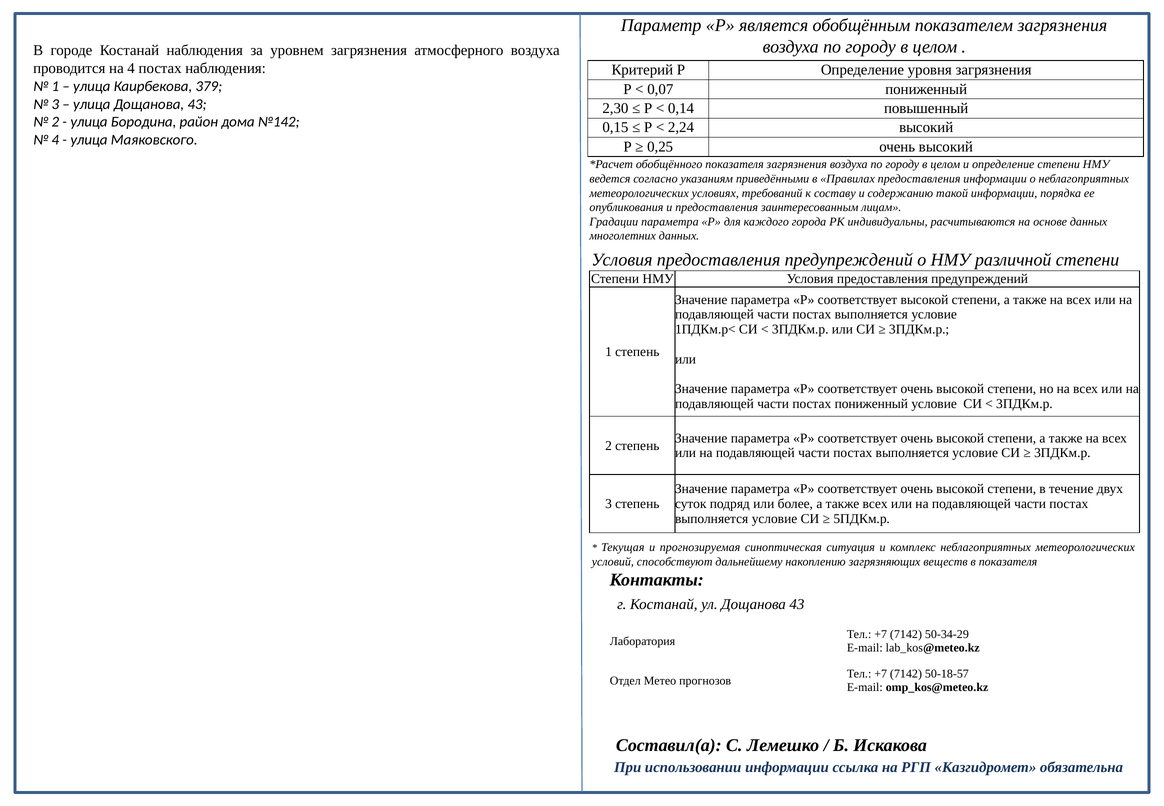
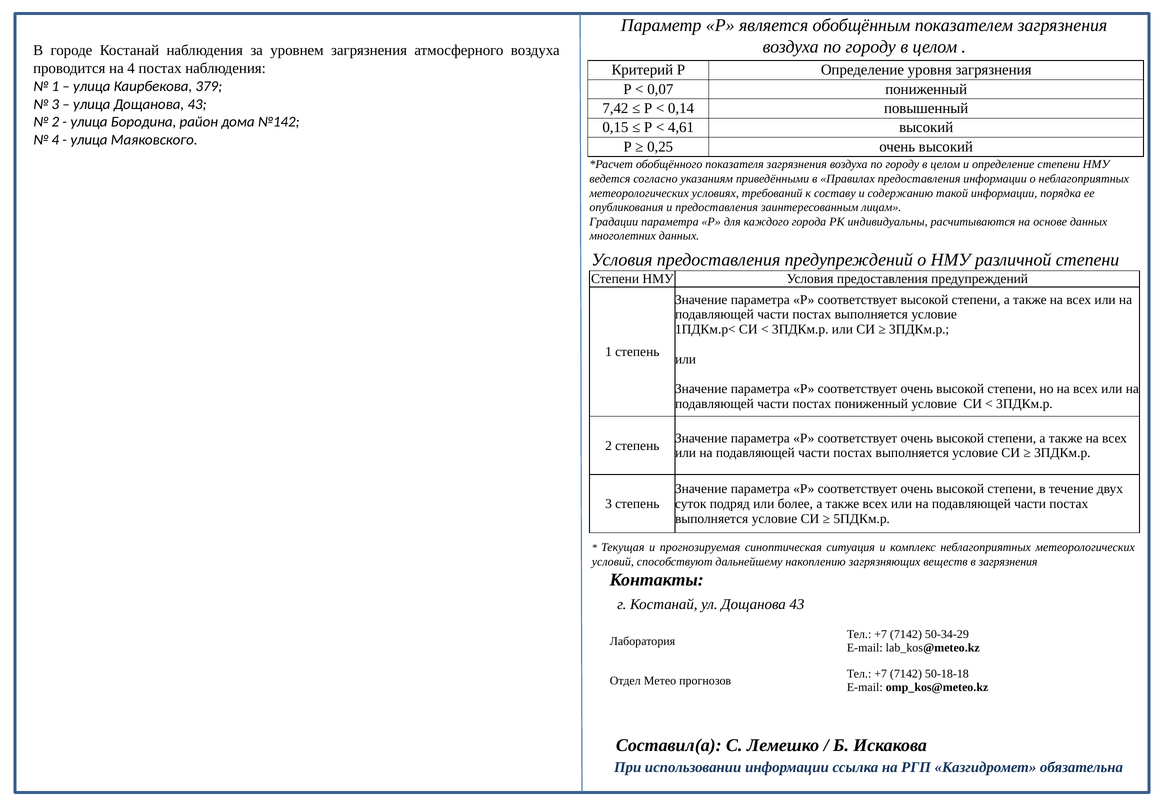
2,30: 2,30 -> 7,42
2,24: 2,24 -> 4,61
в показателя: показателя -> загрязнения
50-18-57: 50-18-57 -> 50-18-18
